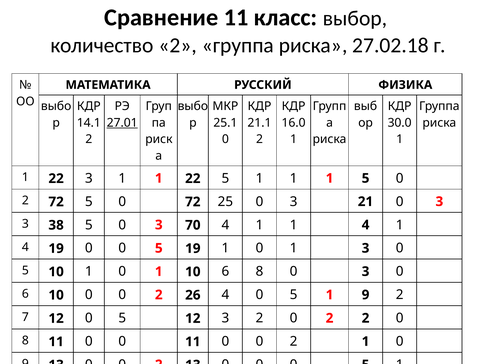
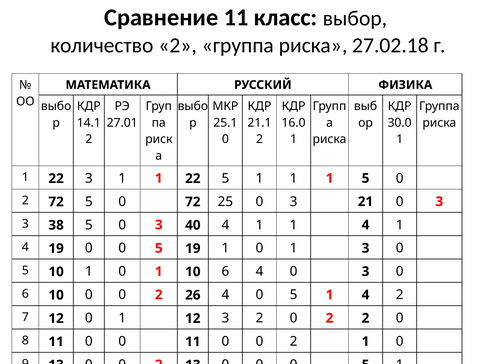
27.01 underline: present -> none
70: 70 -> 40
6 8: 8 -> 4
5 1 9: 9 -> 4
12 0 5: 5 -> 1
